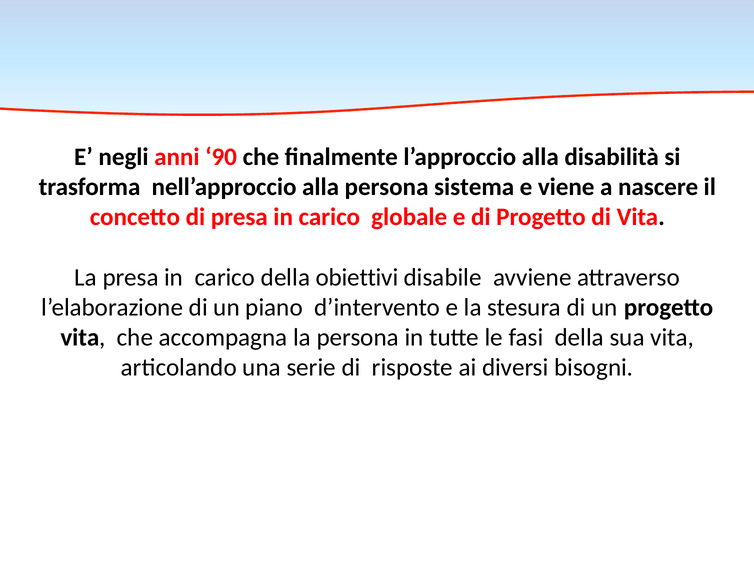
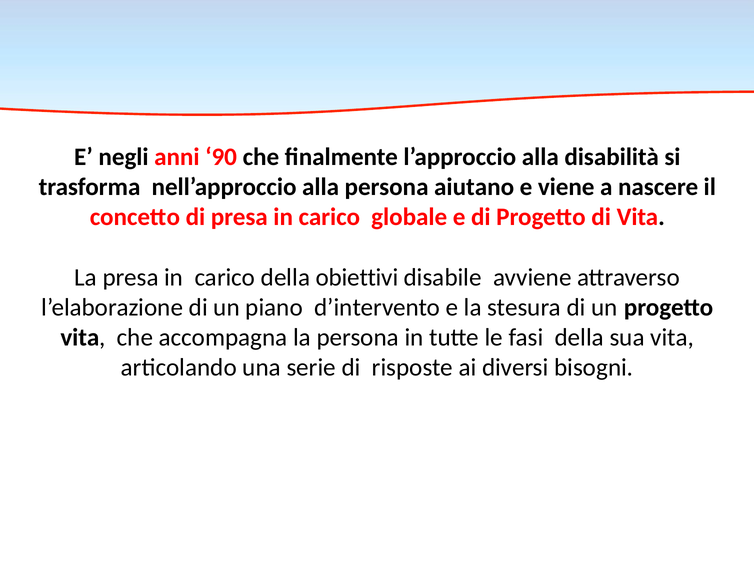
sistema: sistema -> aiutano
